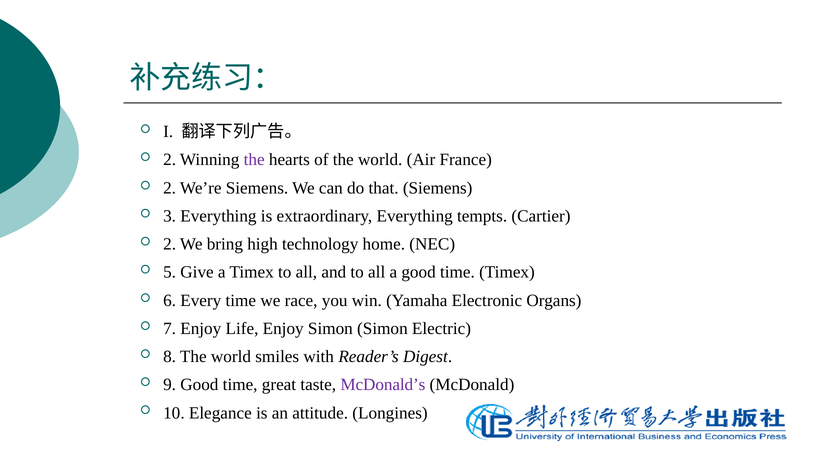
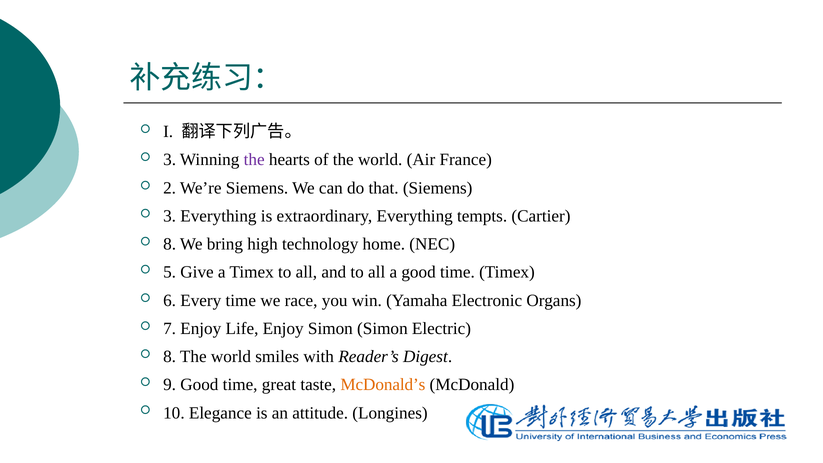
2 at (170, 160): 2 -> 3
2 at (170, 244): 2 -> 8
McDonald’s colour: purple -> orange
